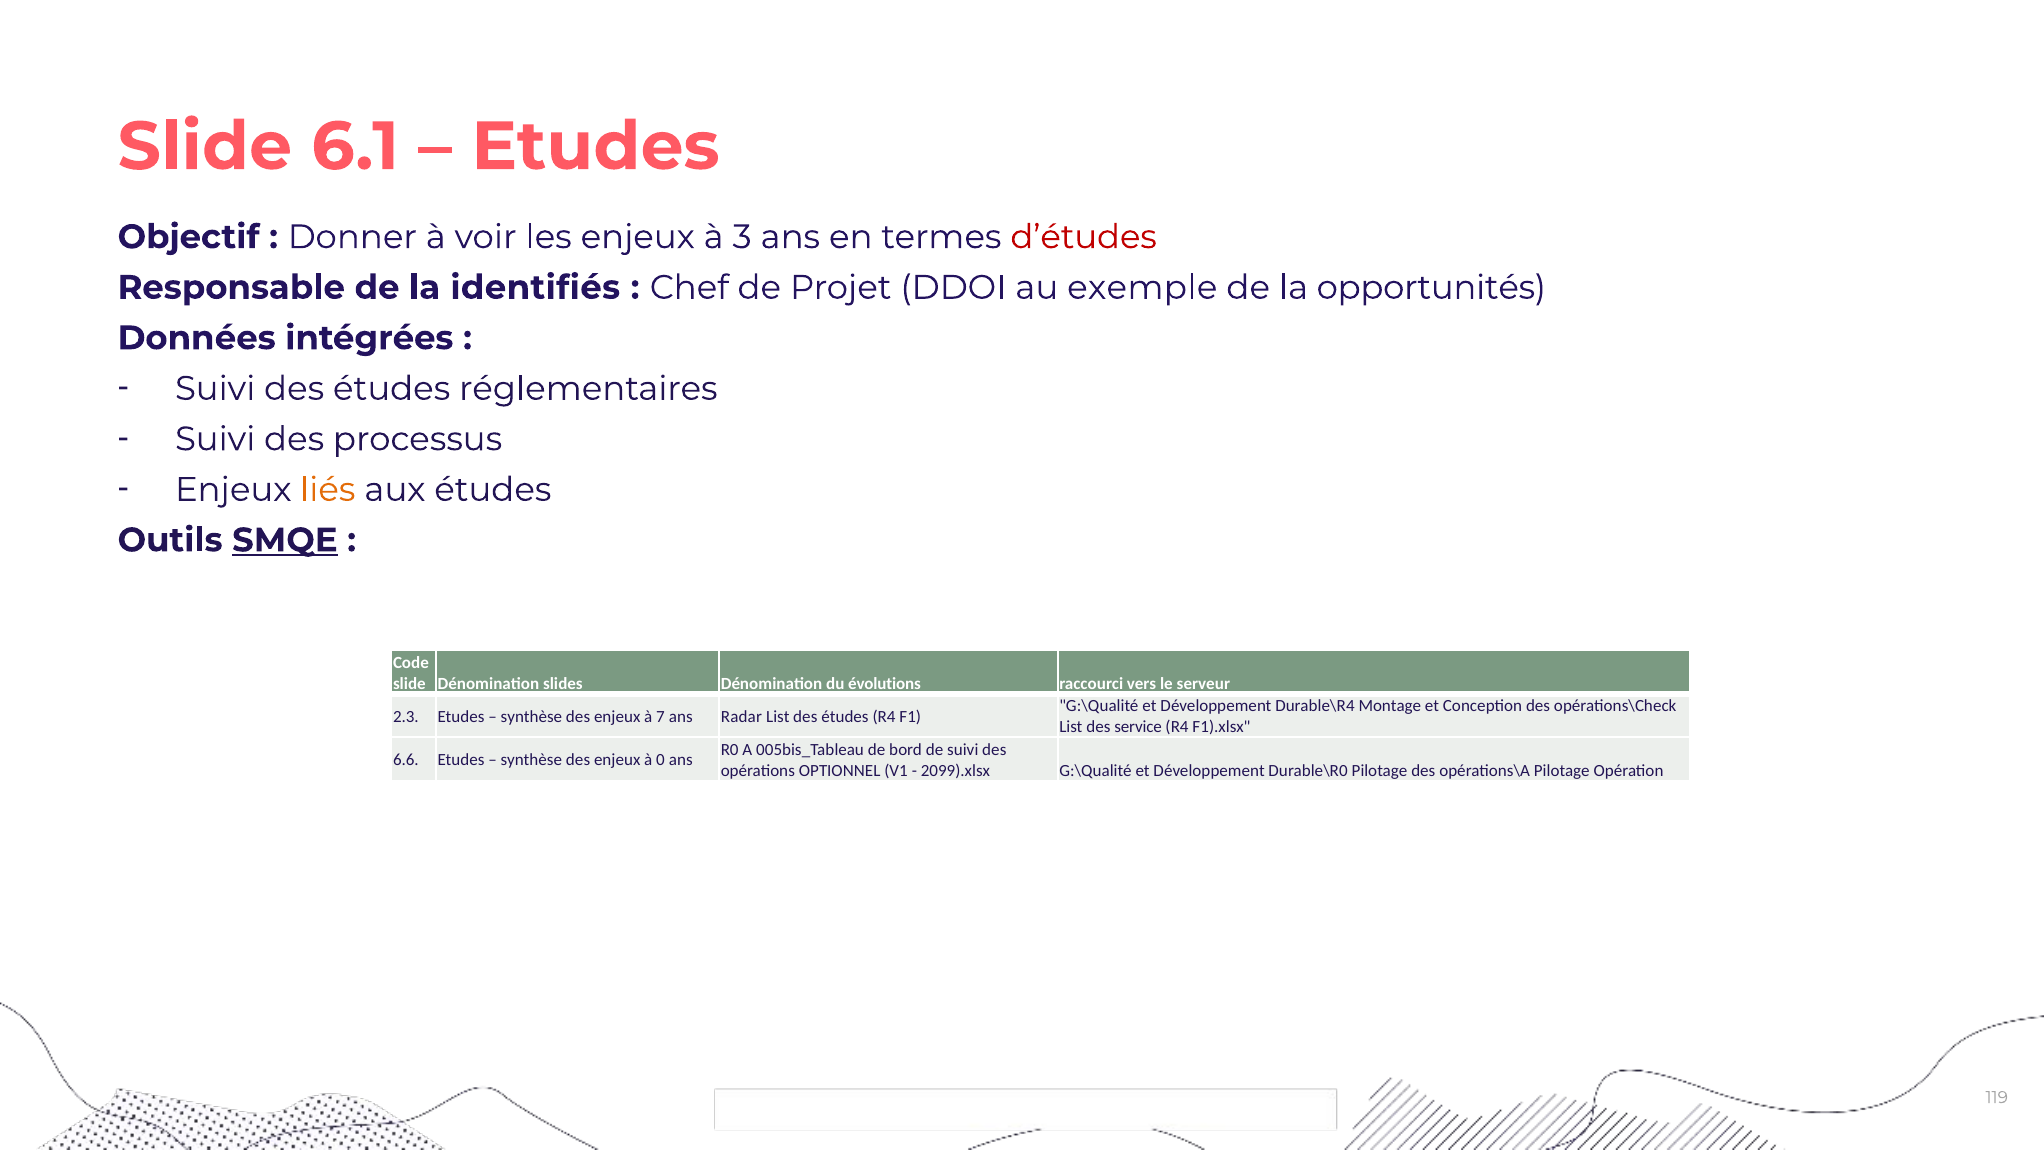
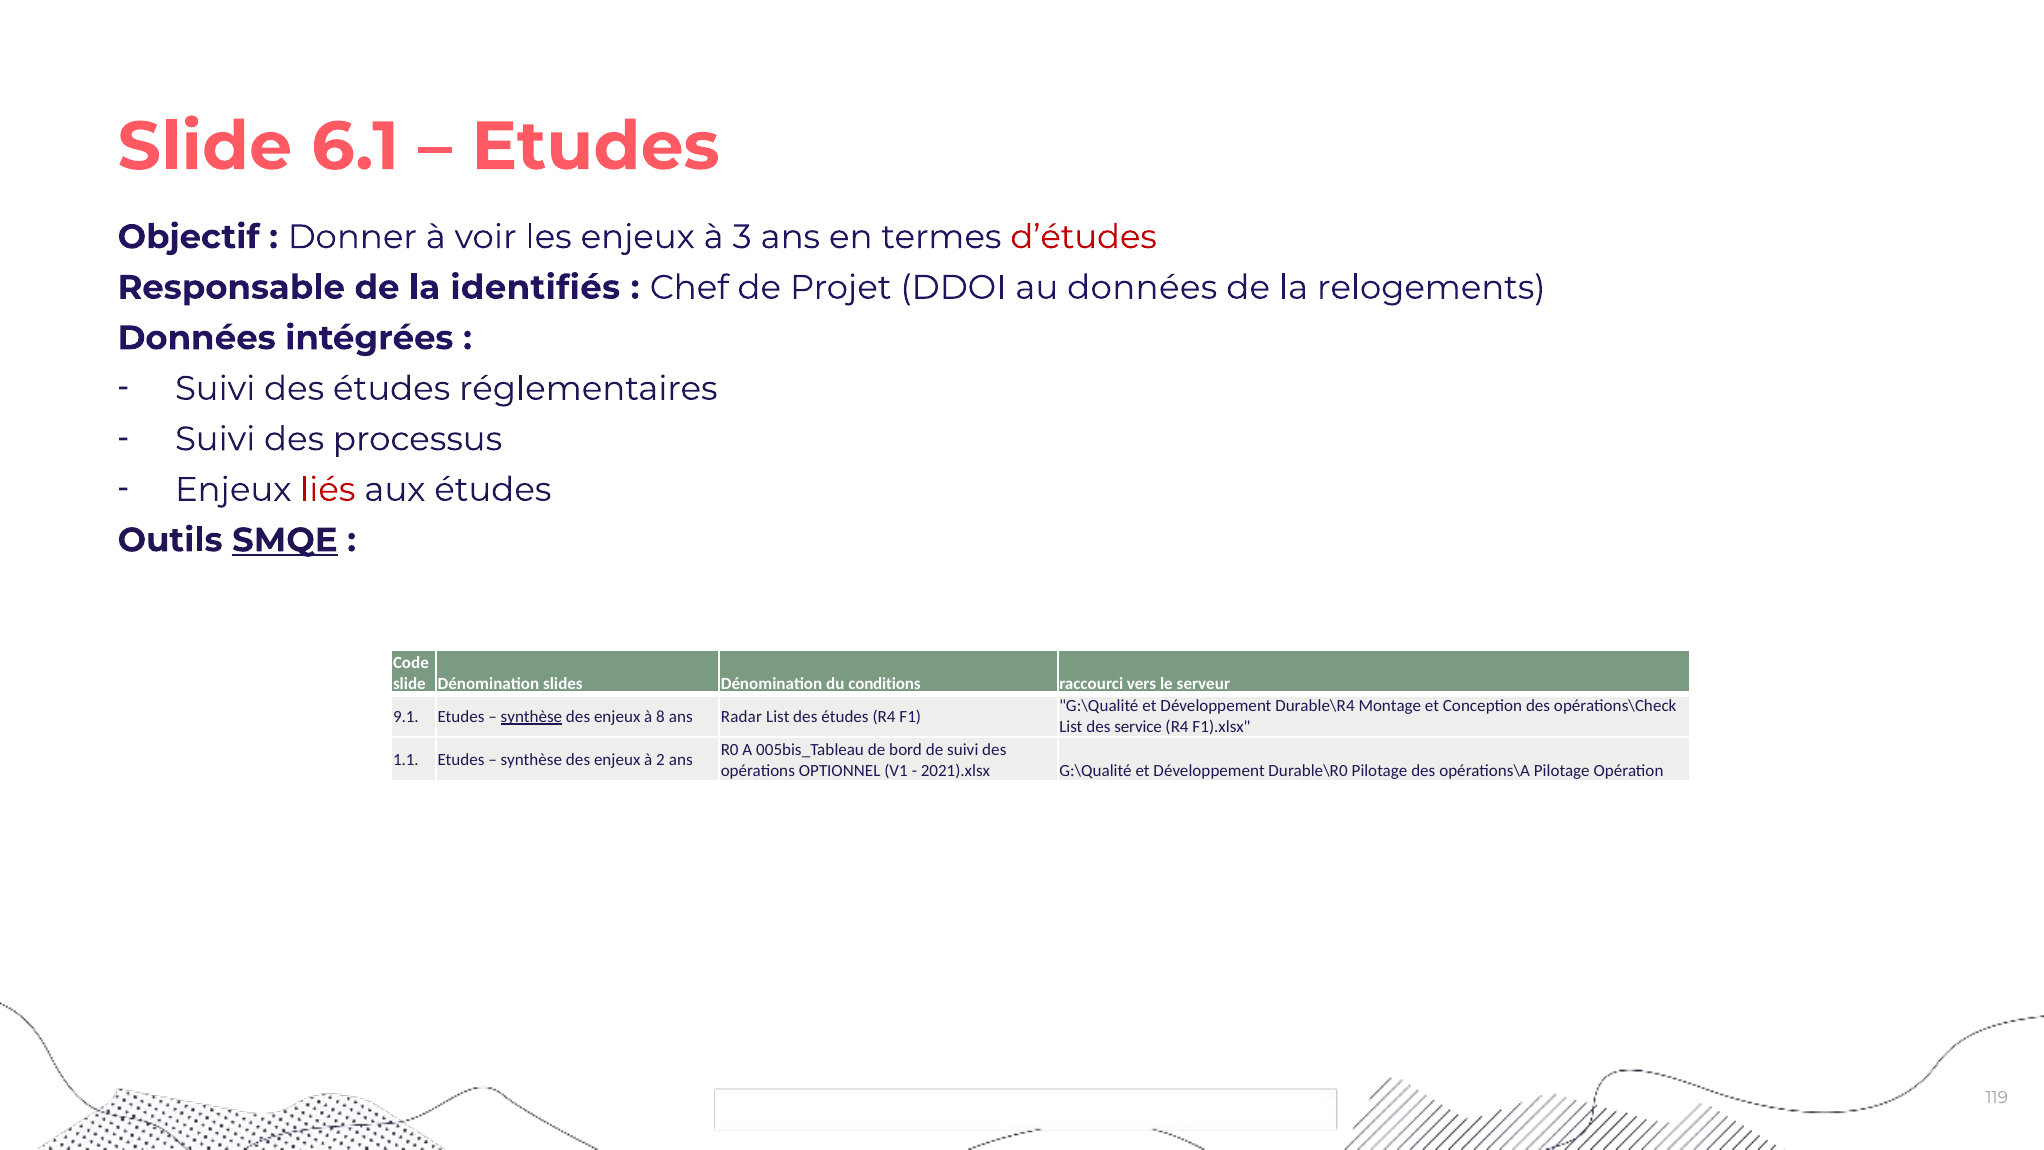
au exemple: exemple -> données
opportunités: opportunités -> relogements
liés colour: orange -> red
évolutions: évolutions -> conditions
2.3: 2.3 -> 9.1
synthèse at (531, 717) underline: none -> present
7: 7 -> 8
6.6: 6.6 -> 1.1
0: 0 -> 2
2099).xlsx: 2099).xlsx -> 2021).xlsx
